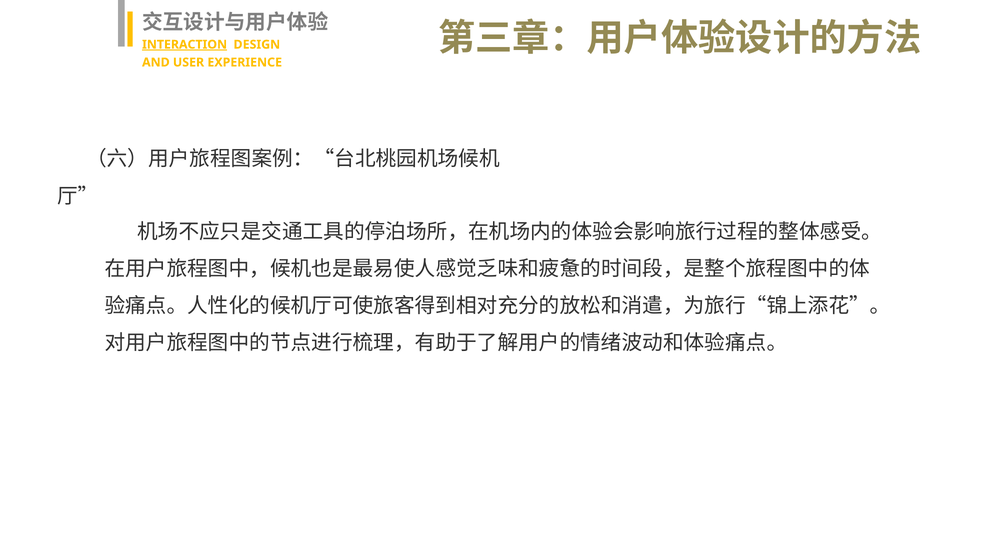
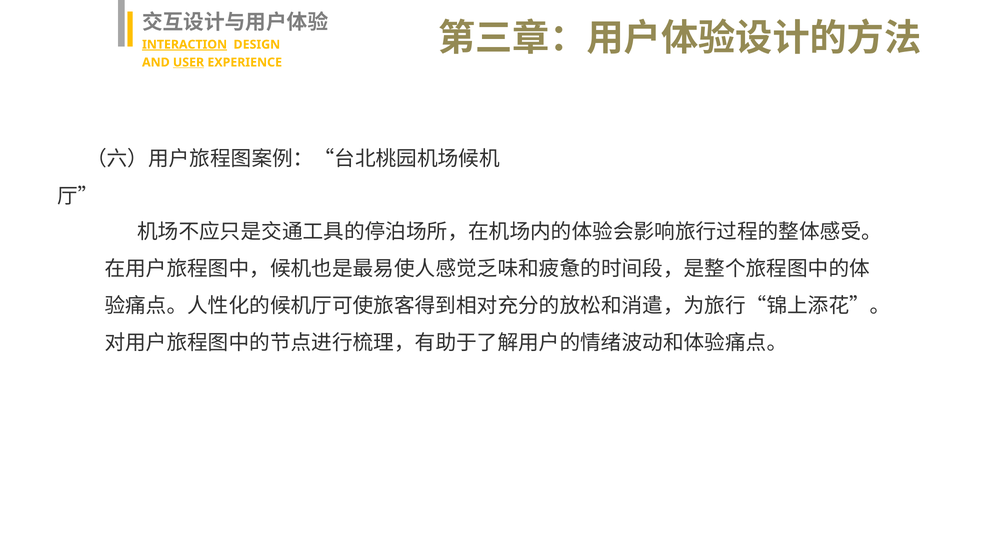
USER underline: none -> present
